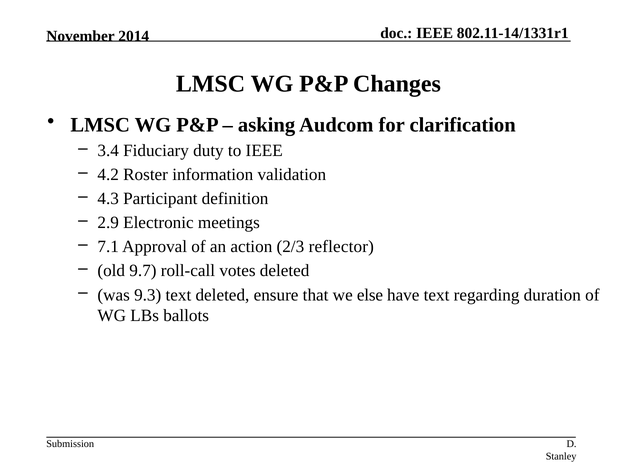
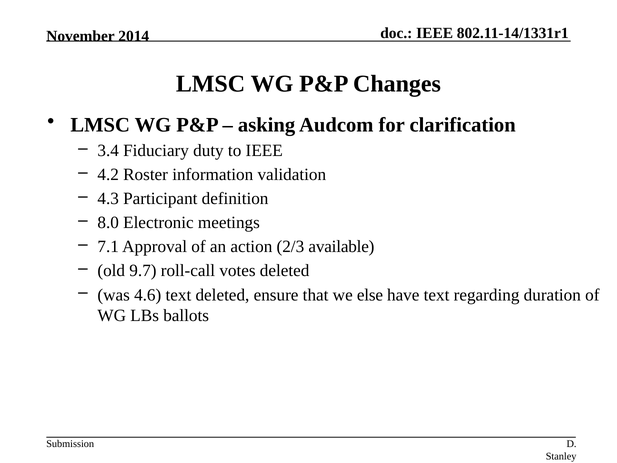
2.9: 2.9 -> 8.0
reflector: reflector -> available
9.3: 9.3 -> 4.6
